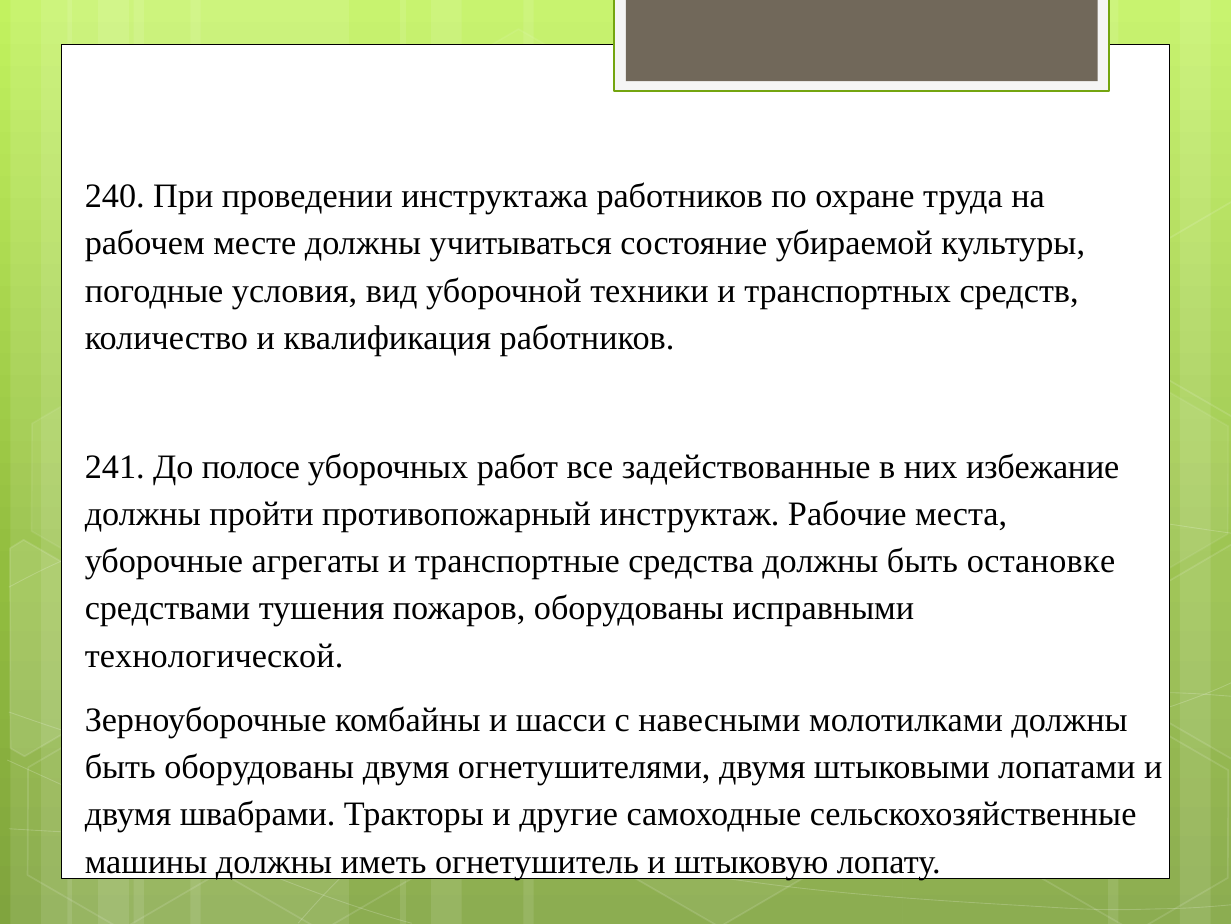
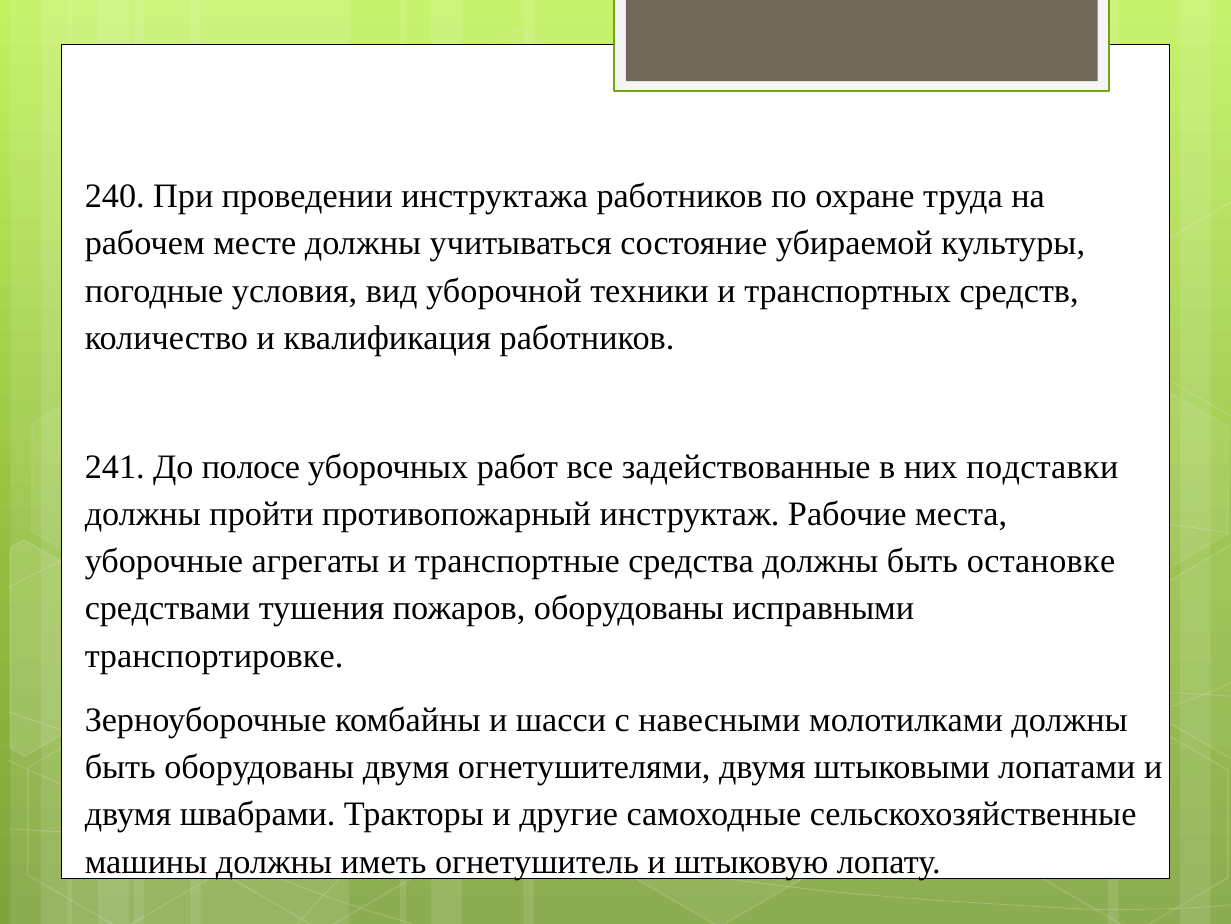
избежание: избежание -> подставки
технологической: технологической -> транспортировке
